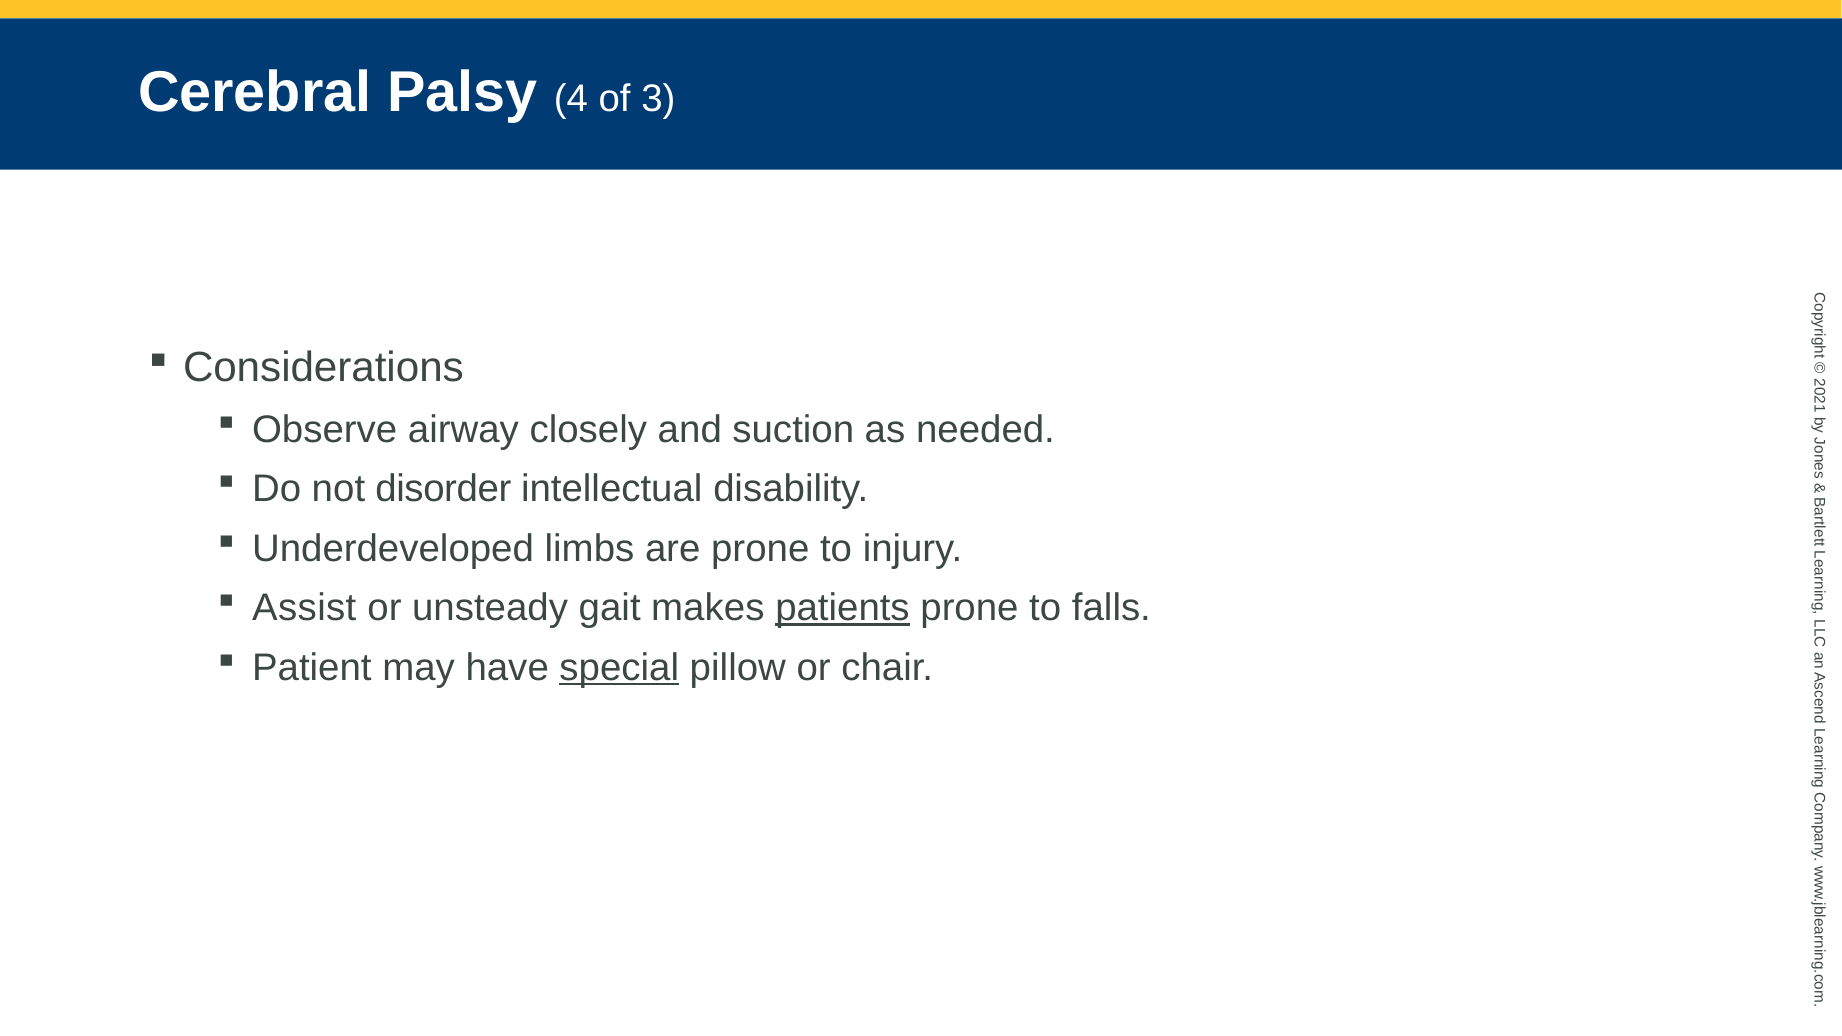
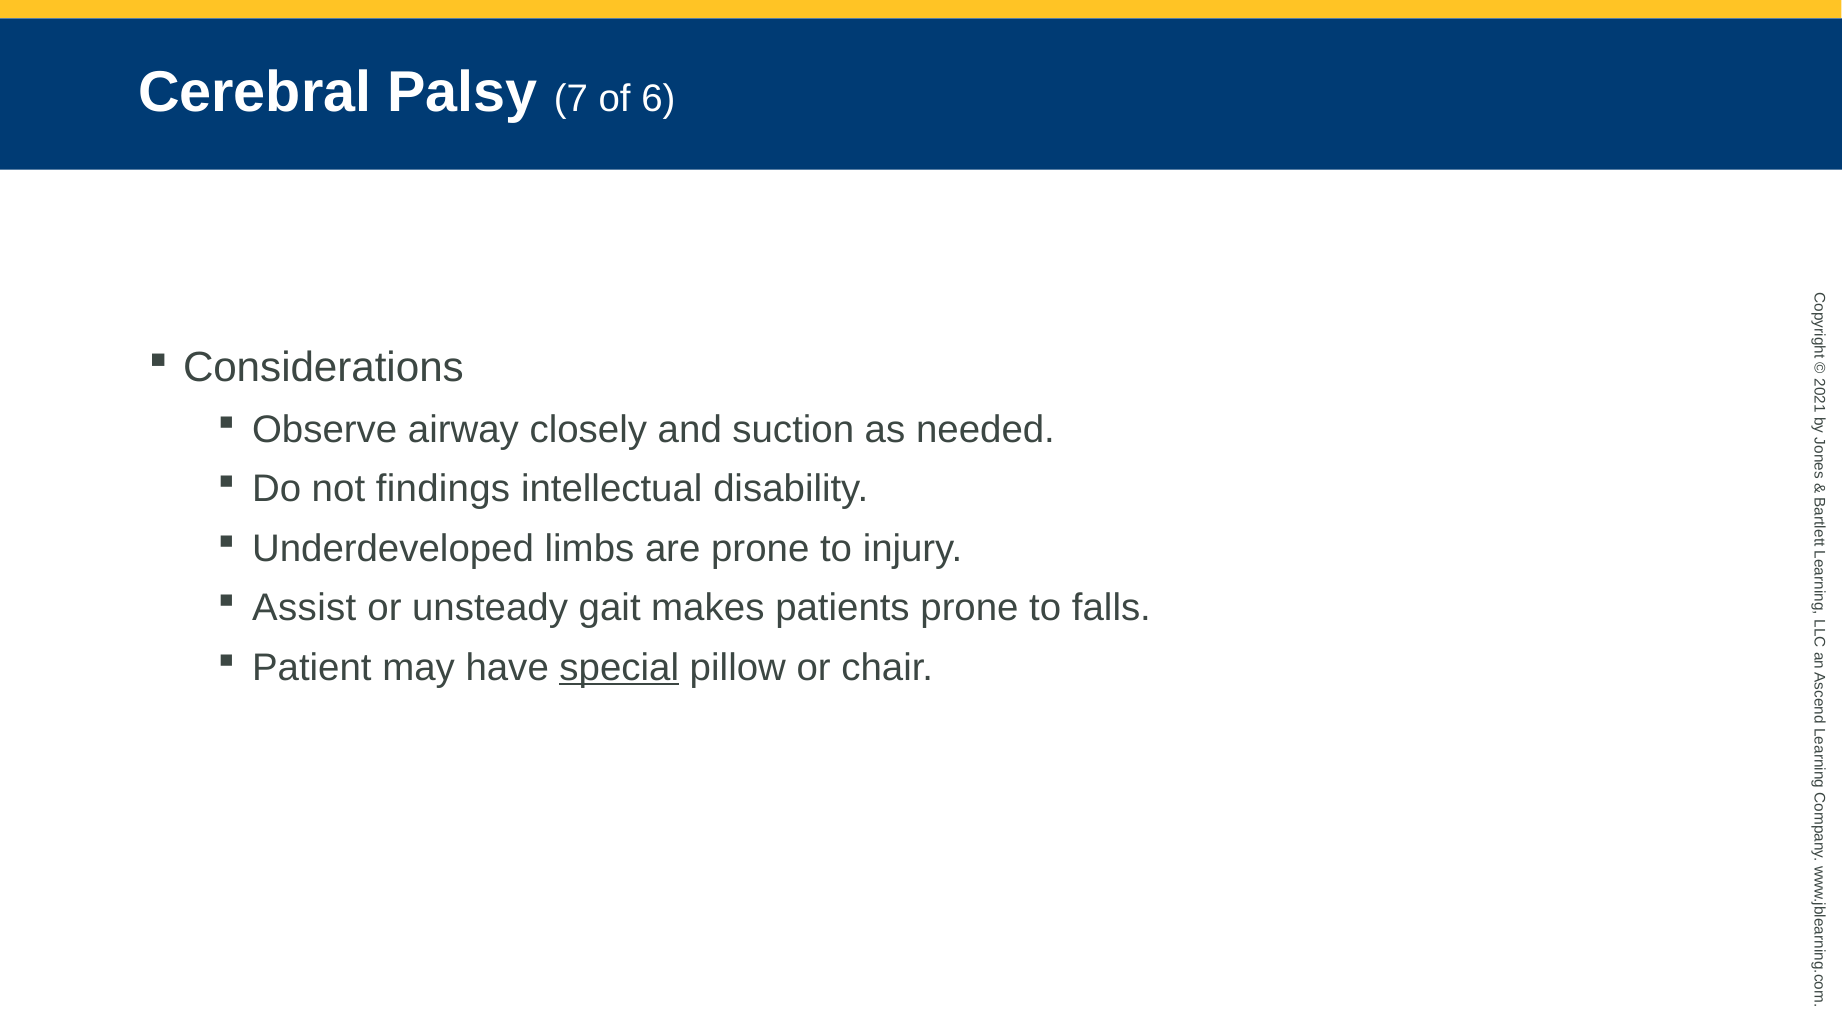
4: 4 -> 7
3: 3 -> 6
disorder: disorder -> findings
patients underline: present -> none
